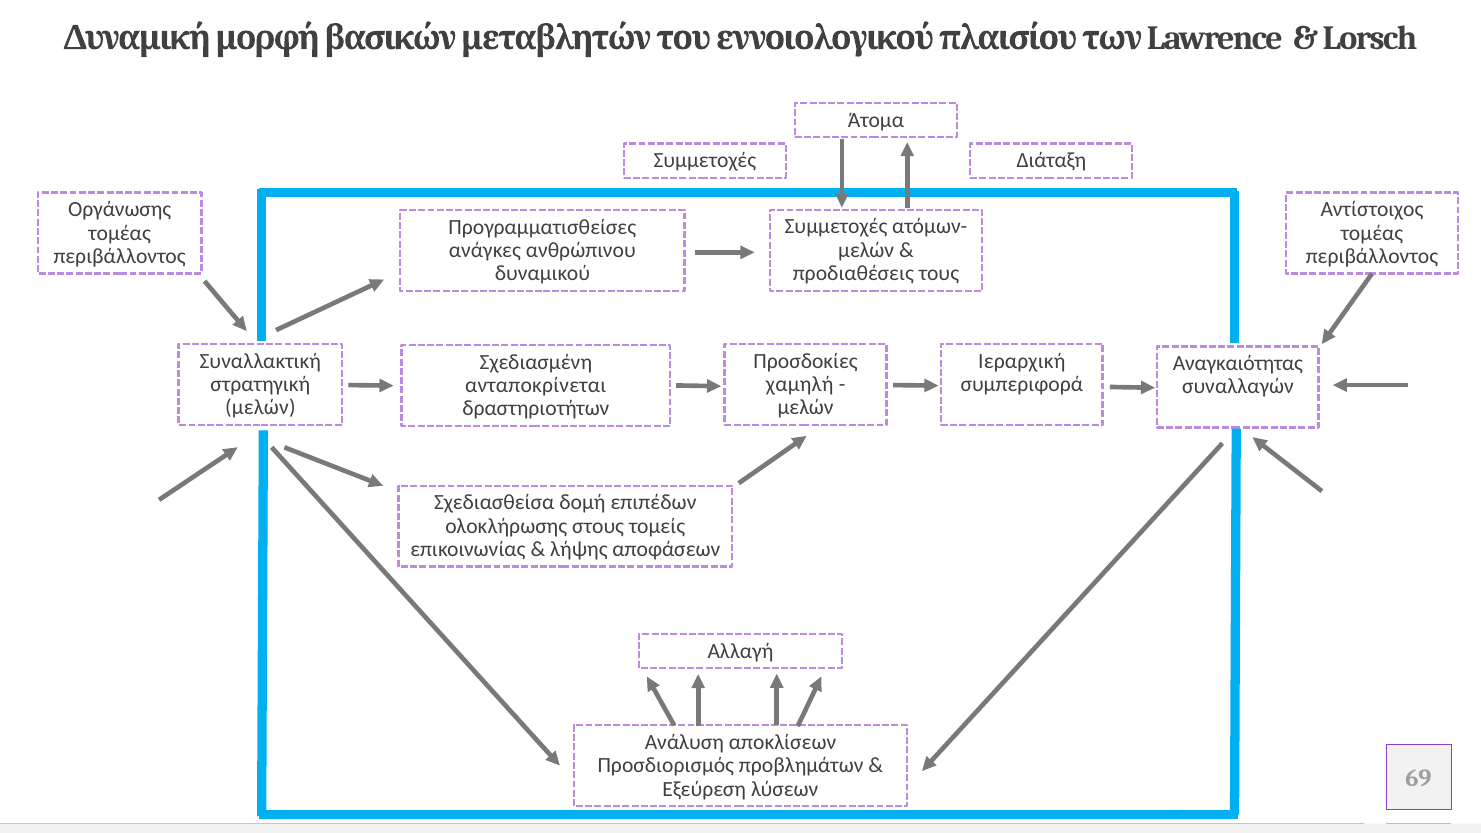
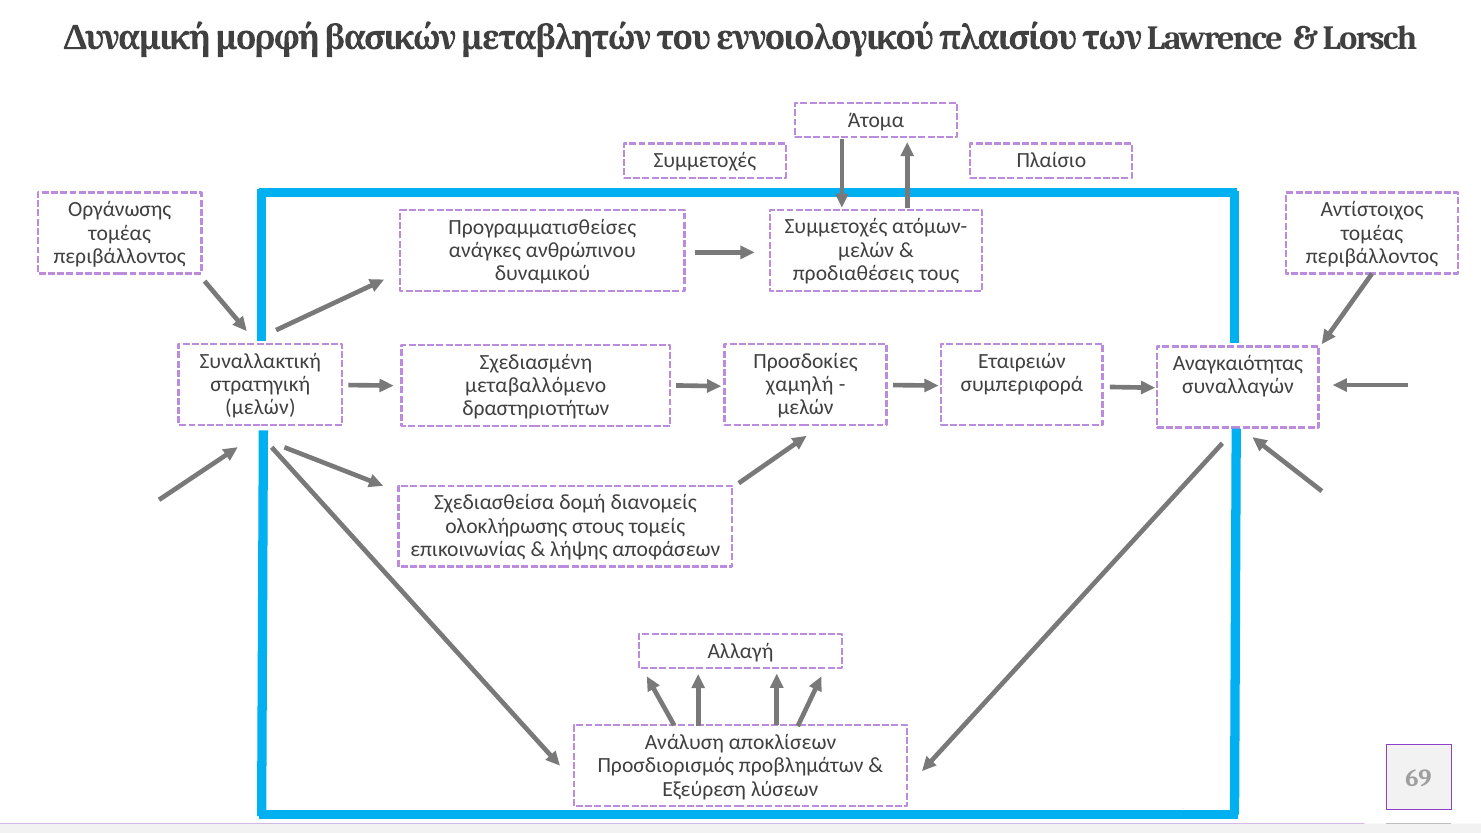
Διάταξη: Διάταξη -> Πλαίσιο
Ιεραρχική: Ιεραρχική -> Εταιρειών
ανταποκρίνεται: ανταποκρίνεται -> μεταβαλλόμενο
επιπέδων: επιπέδων -> διανομείς
